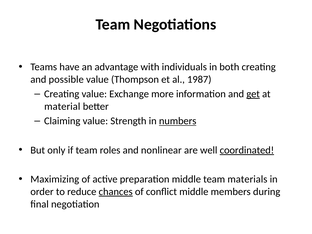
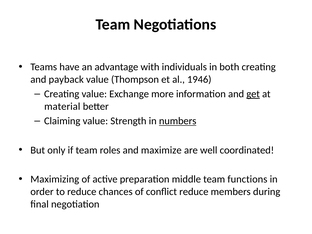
possible: possible -> payback
1987: 1987 -> 1946
nonlinear: nonlinear -> maximize
coordinated underline: present -> none
materials: materials -> functions
chances underline: present -> none
conflict middle: middle -> reduce
